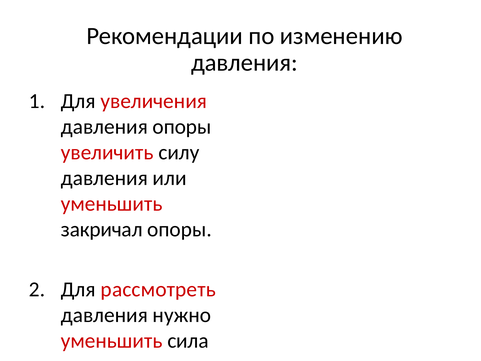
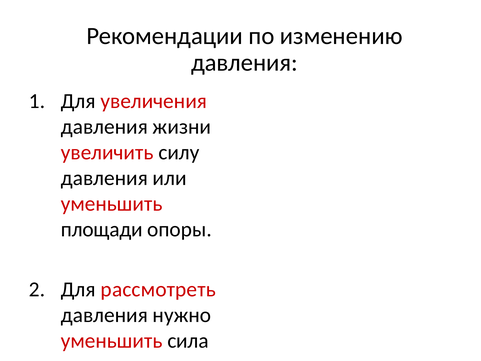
давления опоры: опоры -> жизни
закричал: закричал -> площади
